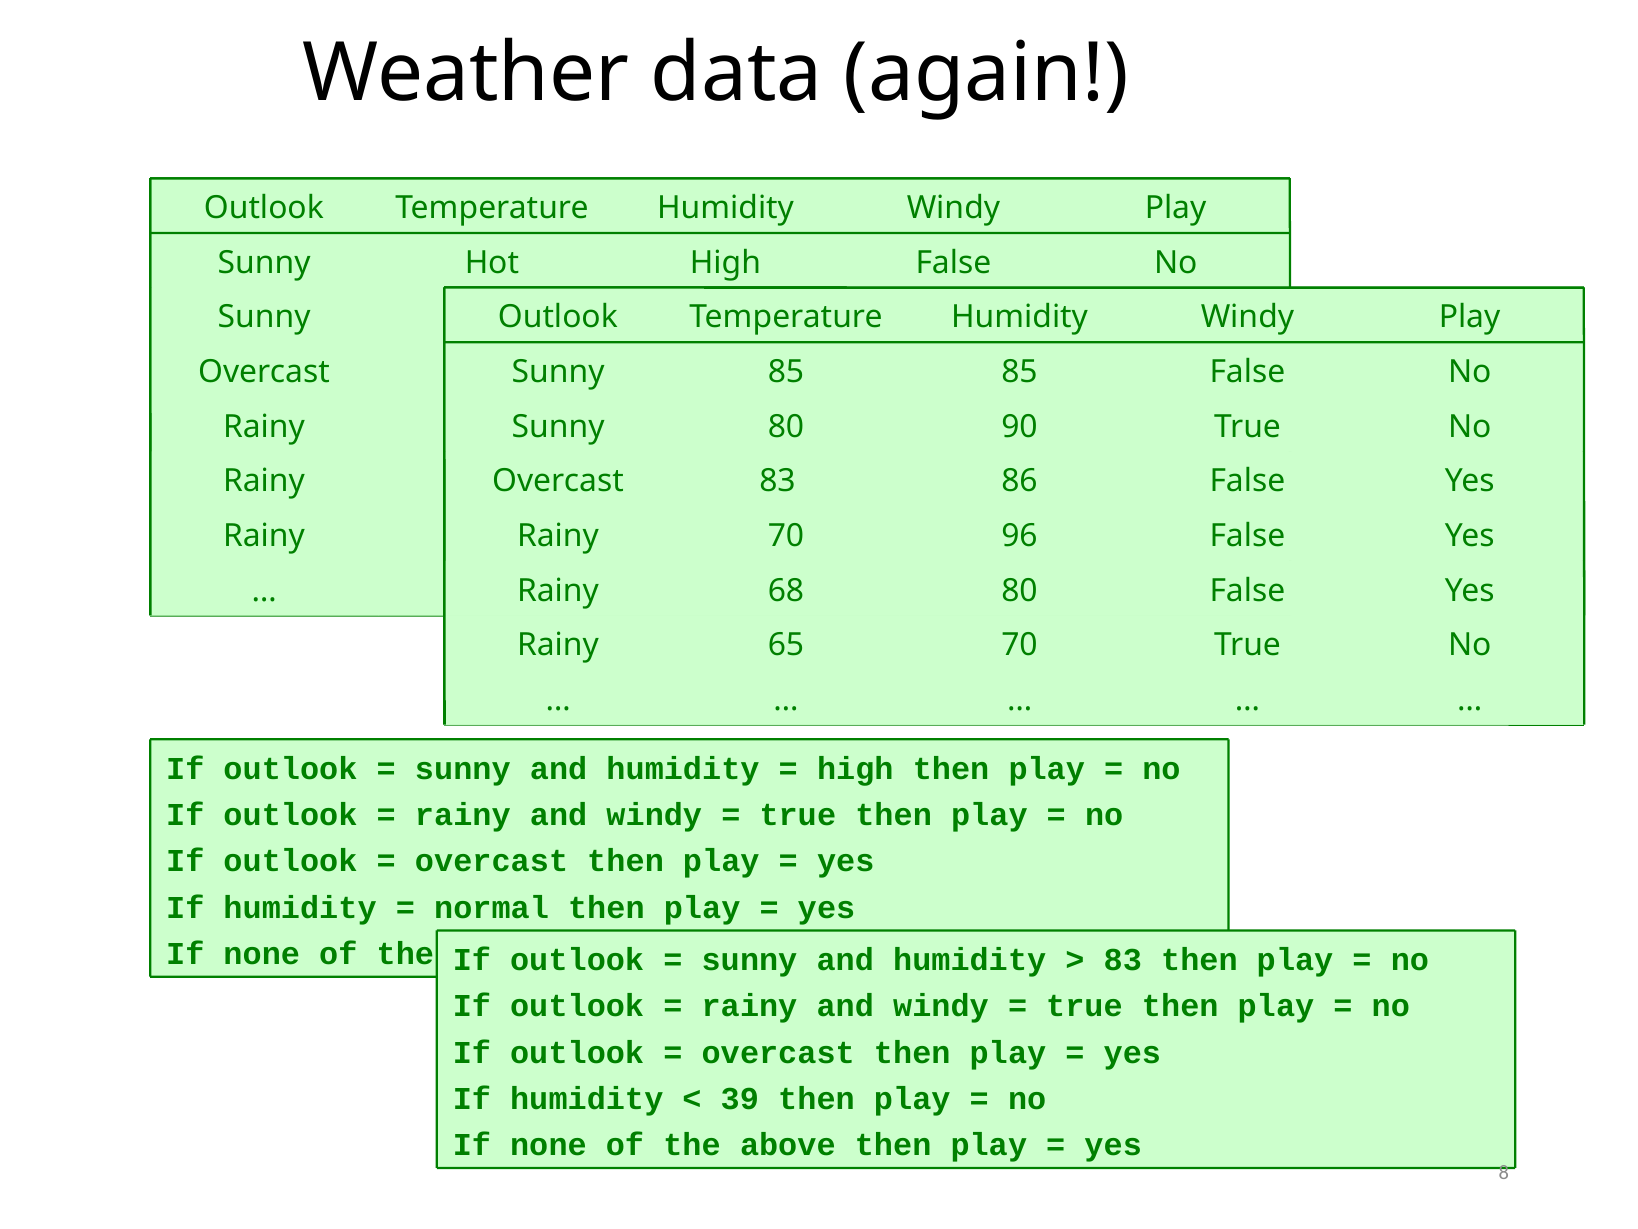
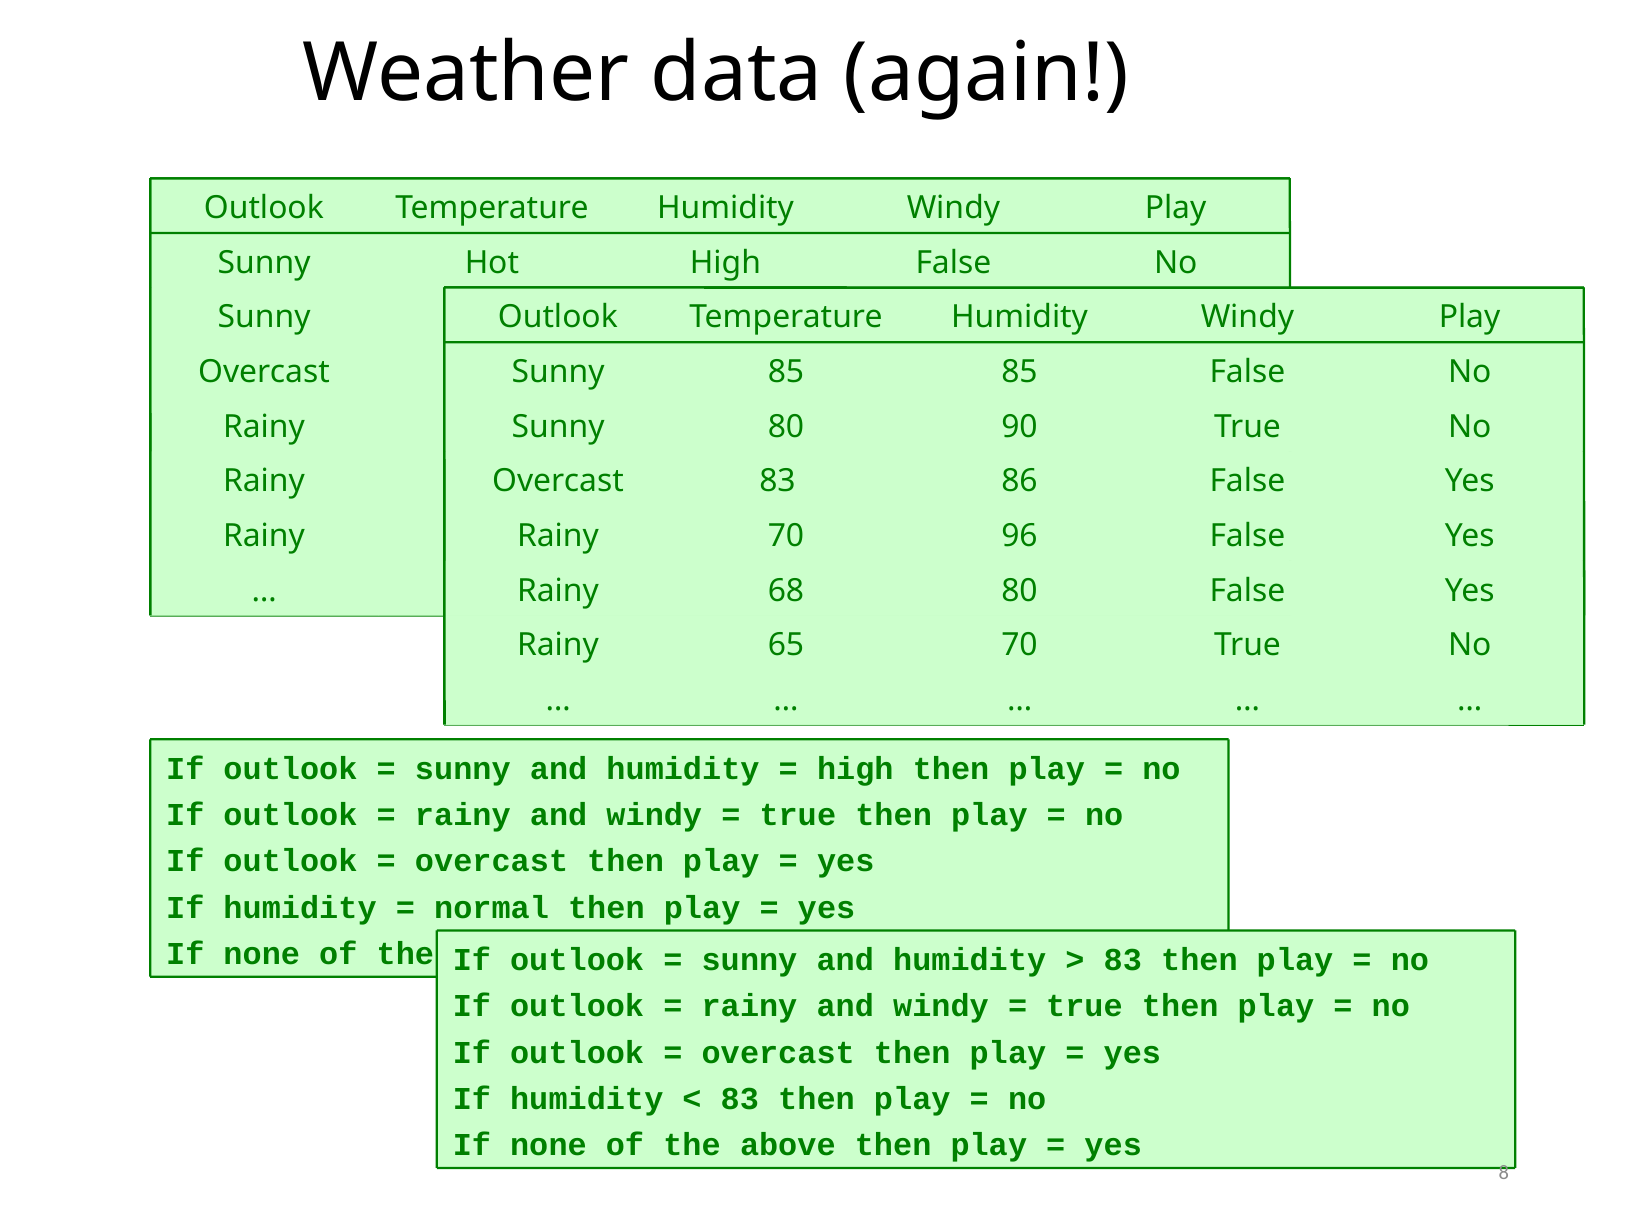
39 at (740, 1098): 39 -> 83
